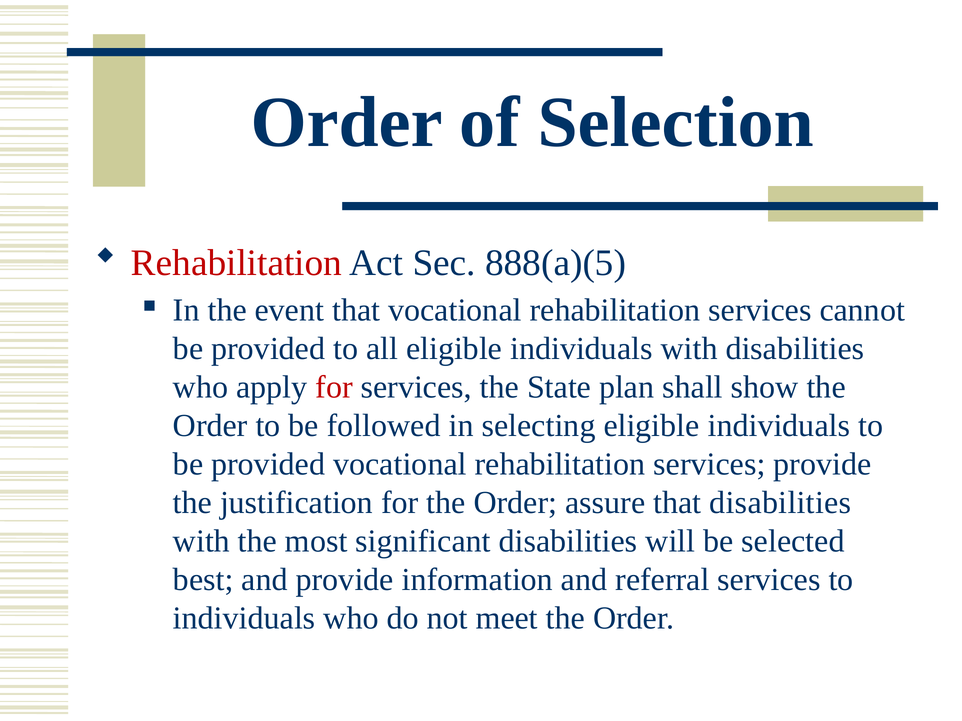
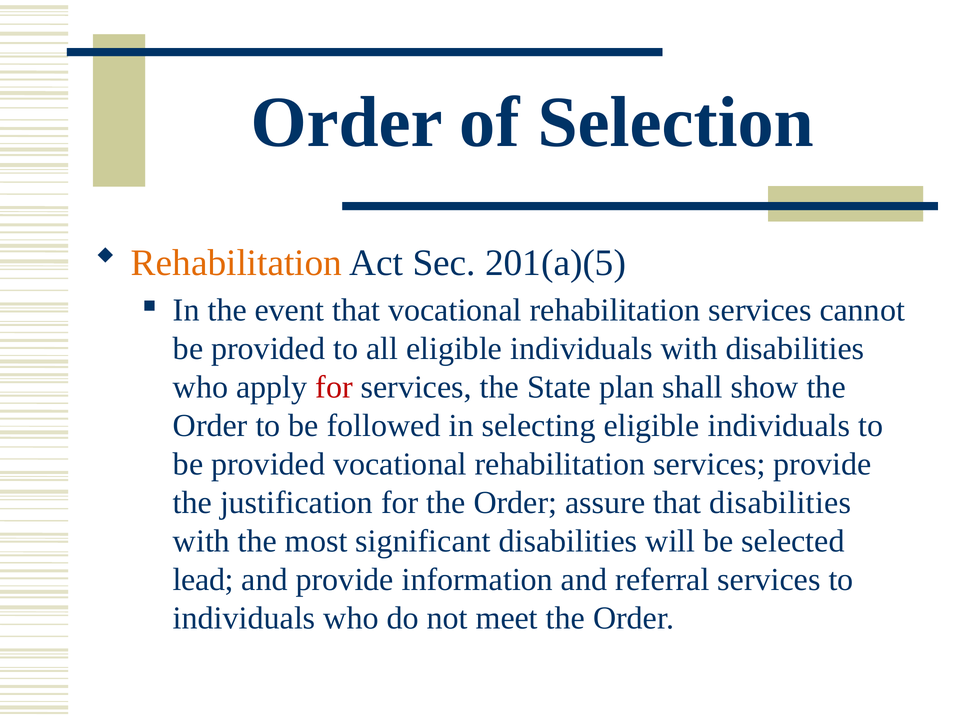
Rehabilitation at (237, 263) colour: red -> orange
888(a)(5: 888(a)(5 -> 201(a)(5
best: best -> lead
